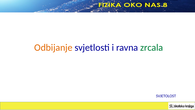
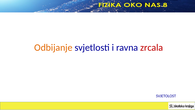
zrcala colour: green -> red
